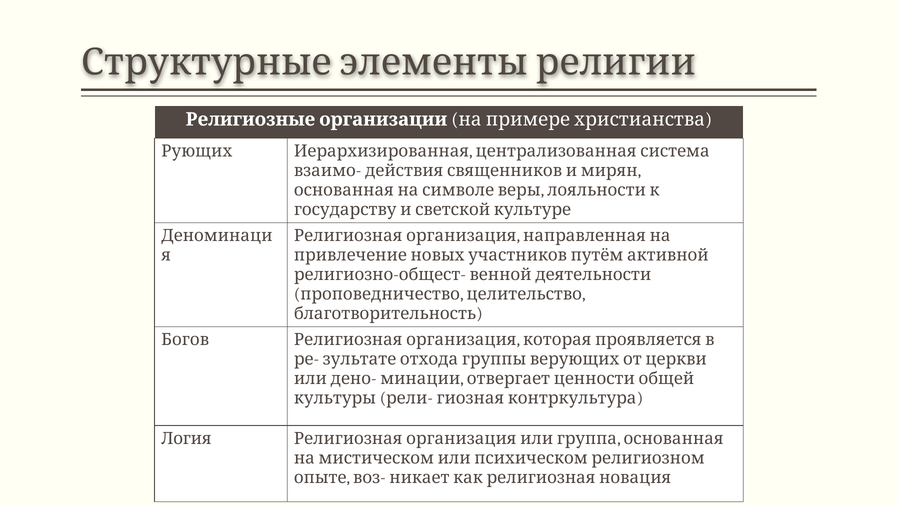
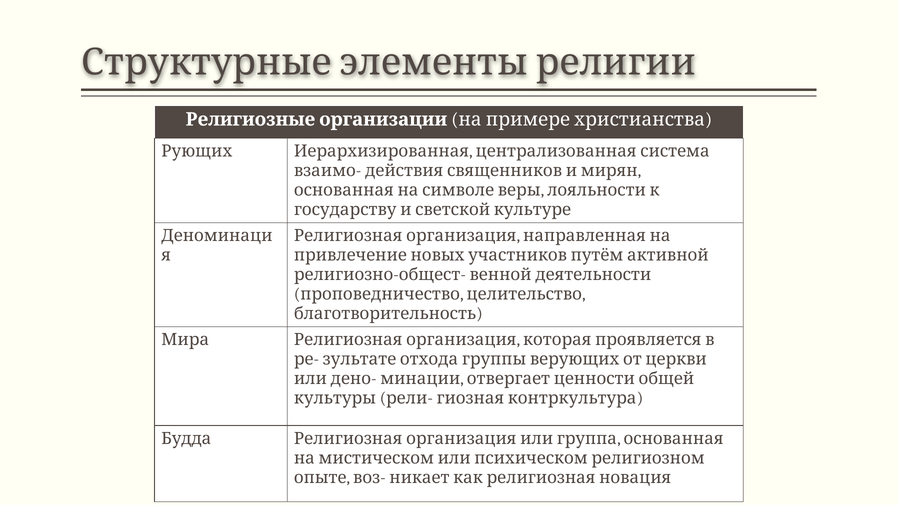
Богов: Богов -> Мира
Логия: Логия -> Будда
